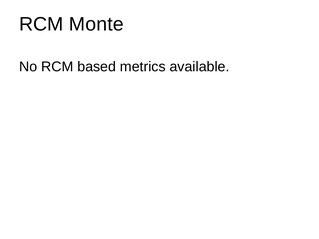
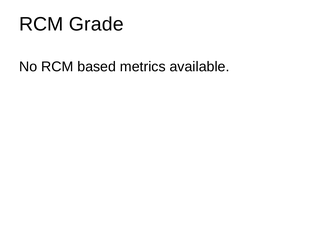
Monte: Monte -> Grade
